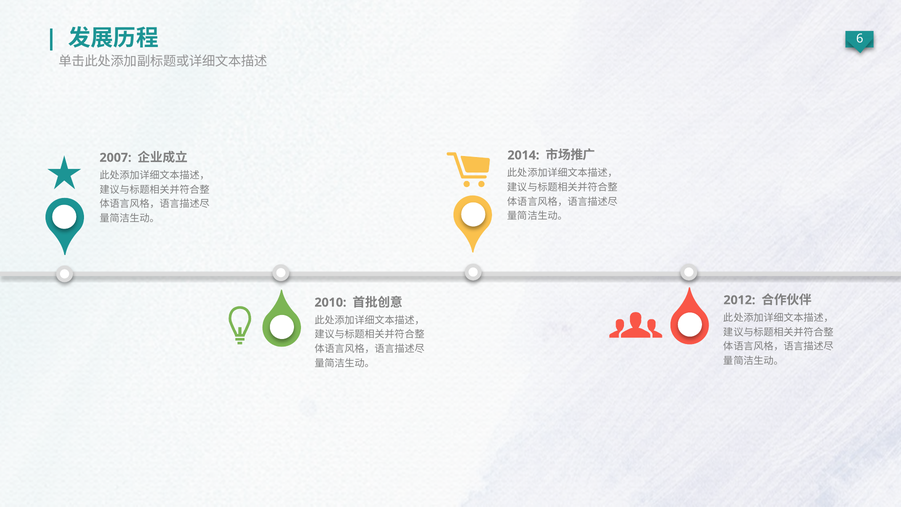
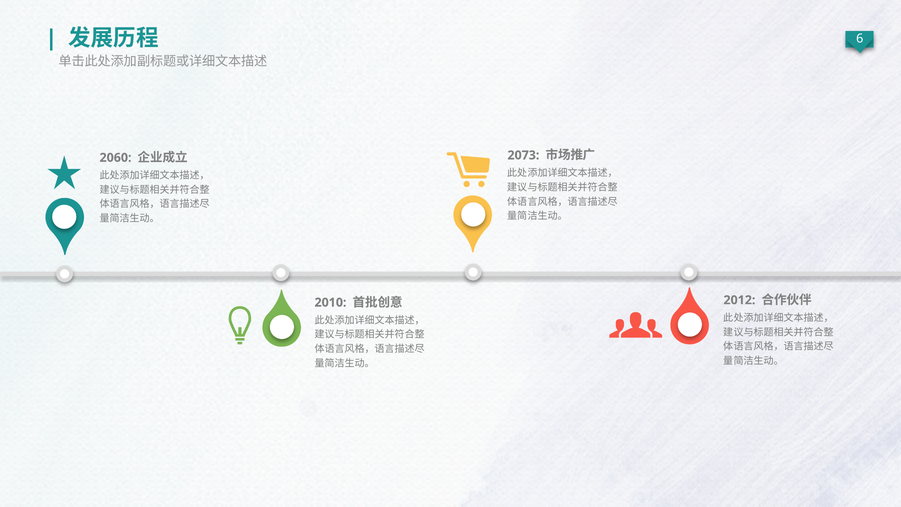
2014: 2014 -> 2073
2007: 2007 -> 2060
